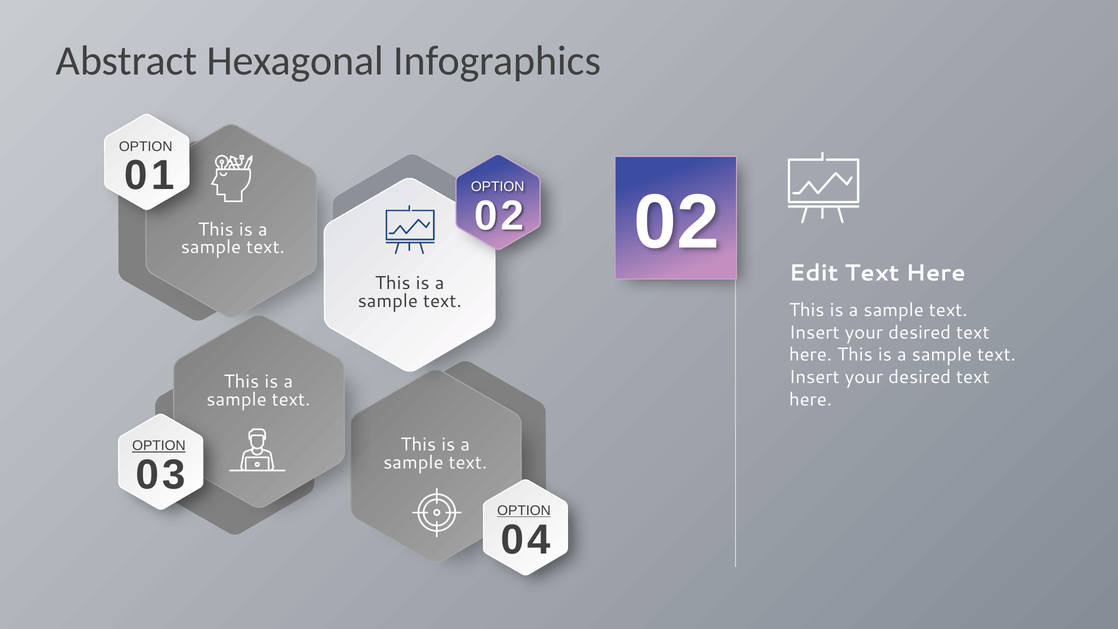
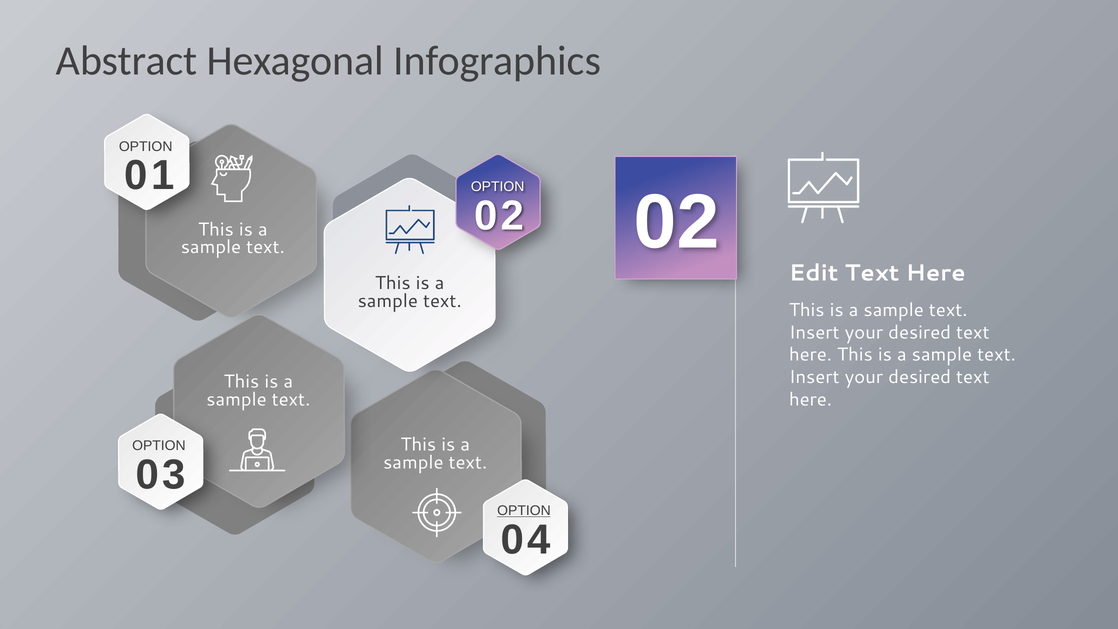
OPTION at (159, 446) underline: present -> none
